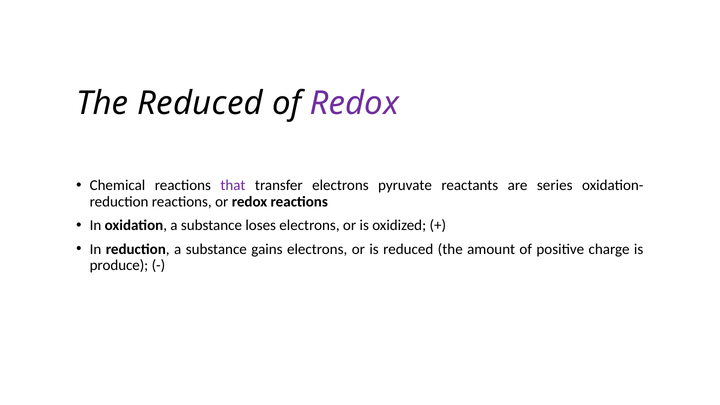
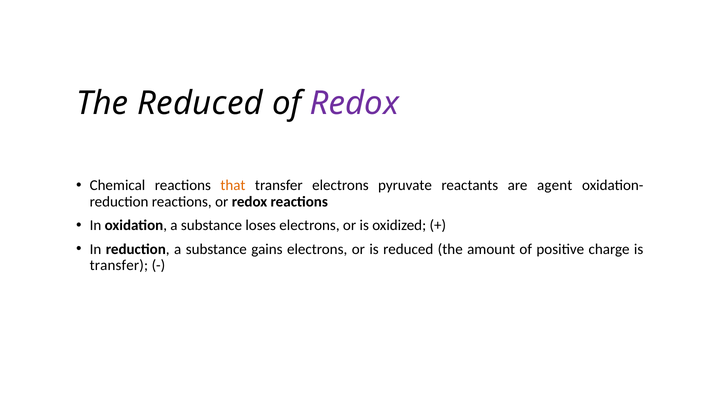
that colour: purple -> orange
series: series -> agent
produce at (119, 265): produce -> transfer
